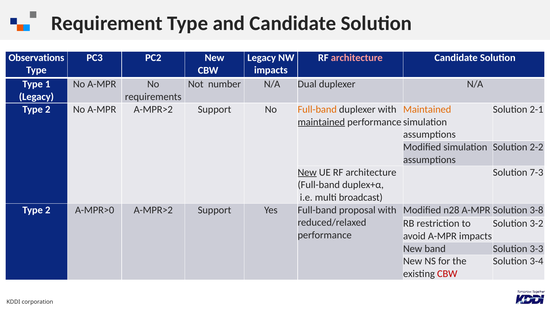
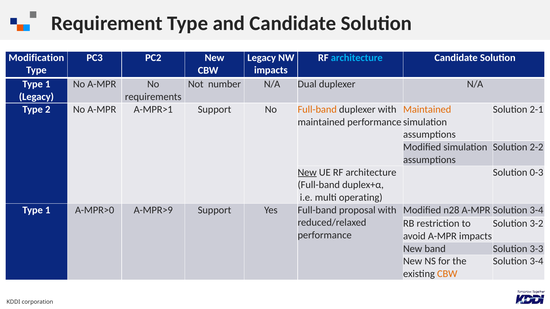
Observations: Observations -> Modification
architecture at (357, 58) colour: pink -> light blue
A-MPR A-MPR>2: A-MPR>2 -> A-MPR>1
maintained at (321, 122) underline: present -> none
7-3: 7-3 -> 0-3
broadcast: broadcast -> operating
2 at (48, 210): 2 -> 1
A-MPR>0 A-MPR>2: A-MPR>2 -> A-MPR>9
3-8 at (537, 210): 3-8 -> 3-4
CBW at (447, 274) colour: red -> orange
